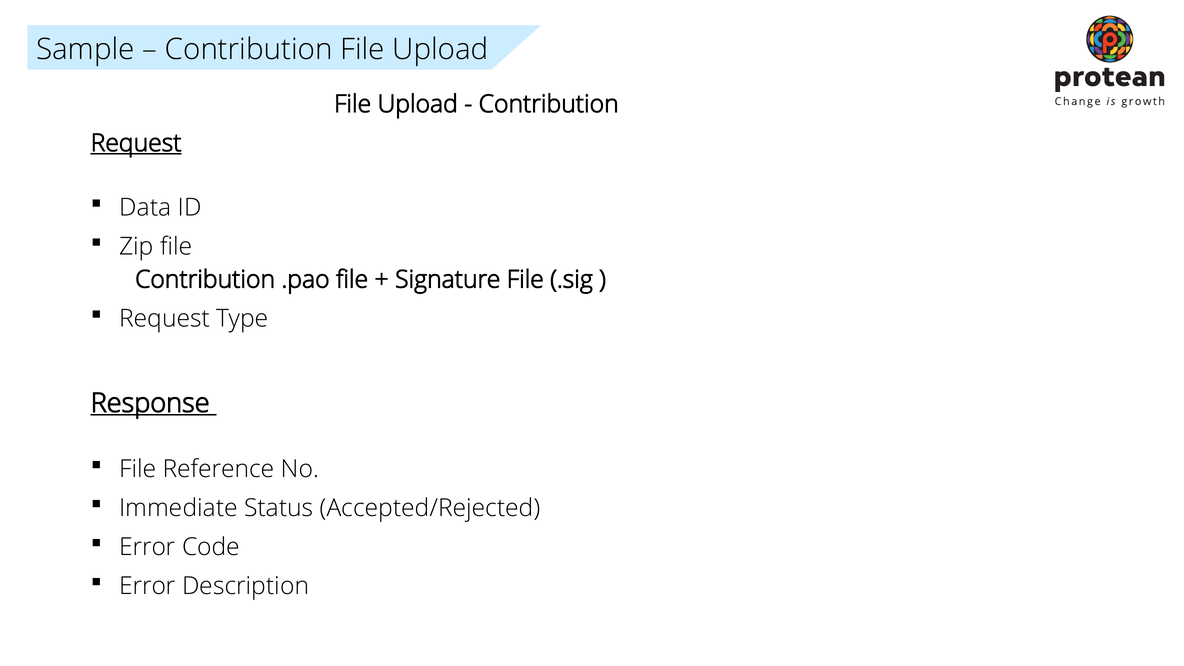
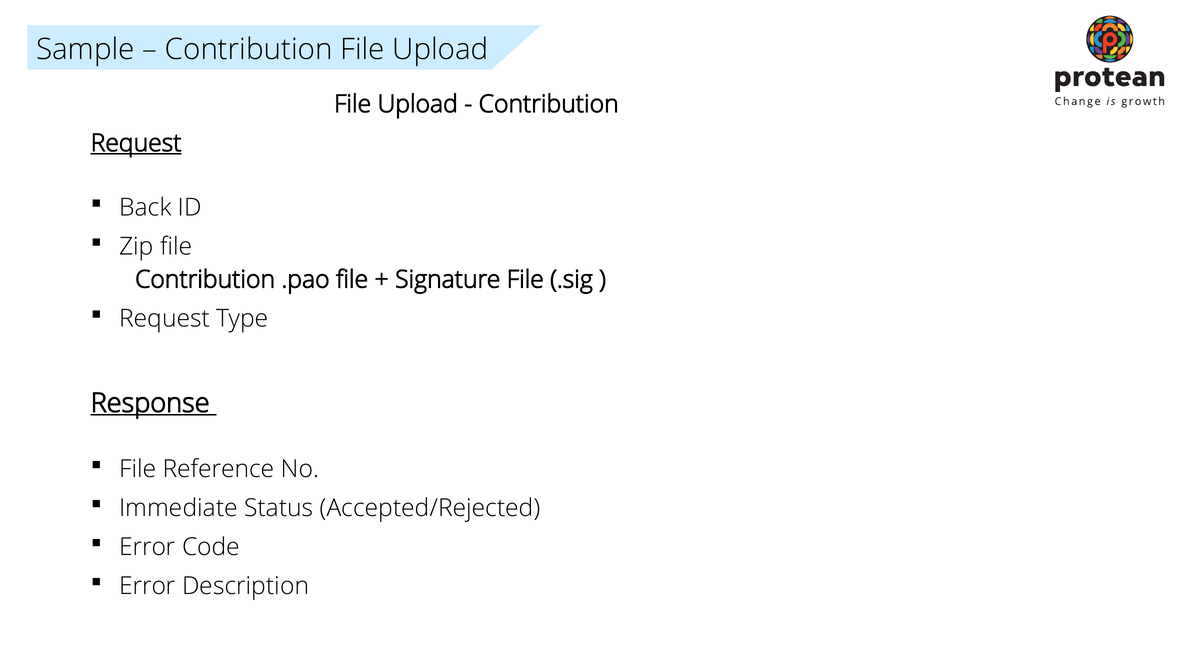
Data: Data -> Back
